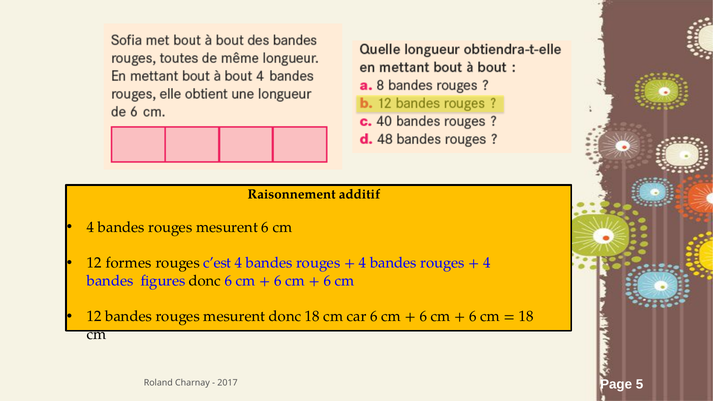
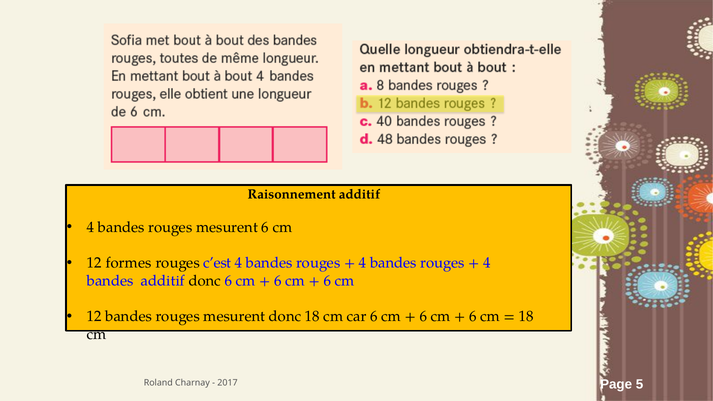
bandes figures: figures -> additif
